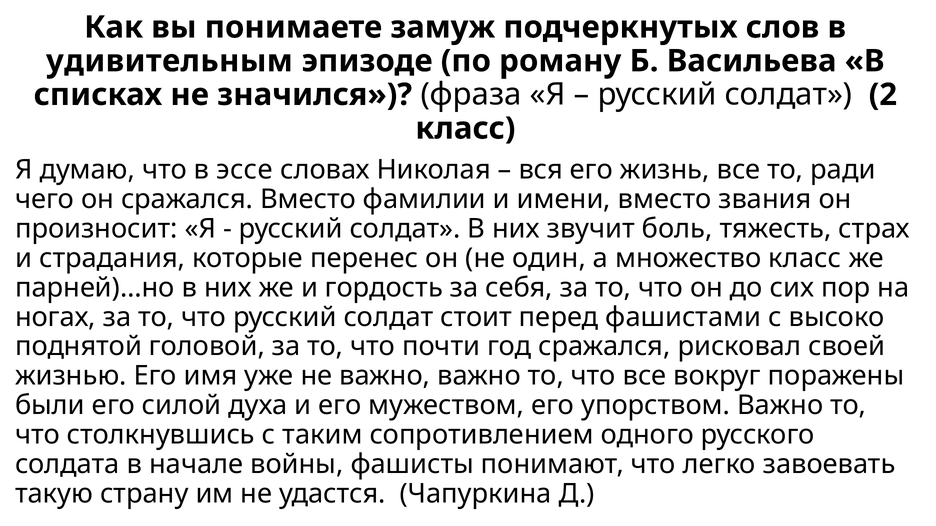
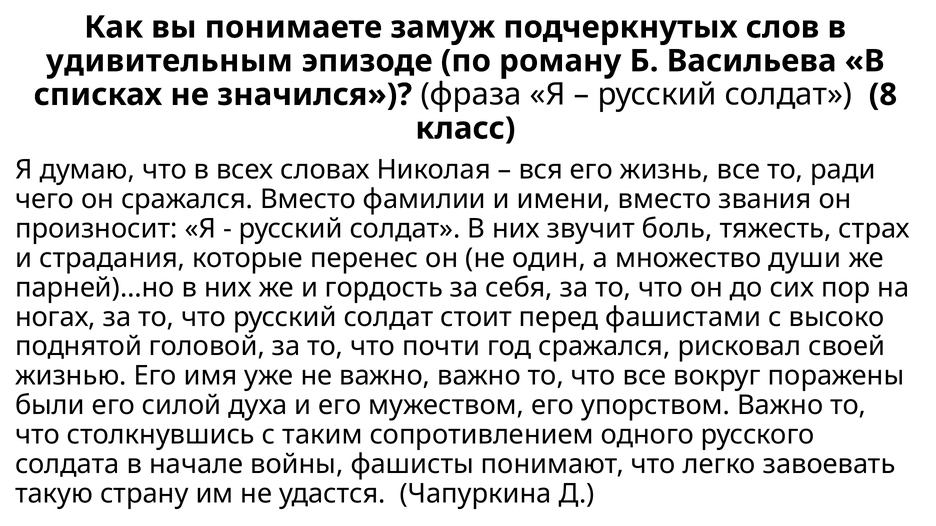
2: 2 -> 8
эссе: эссе -> всех
множество класс: класс -> души
